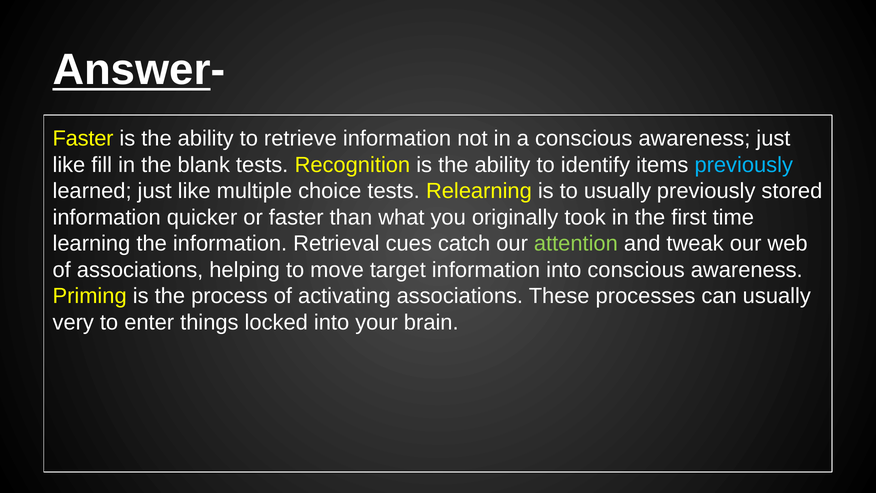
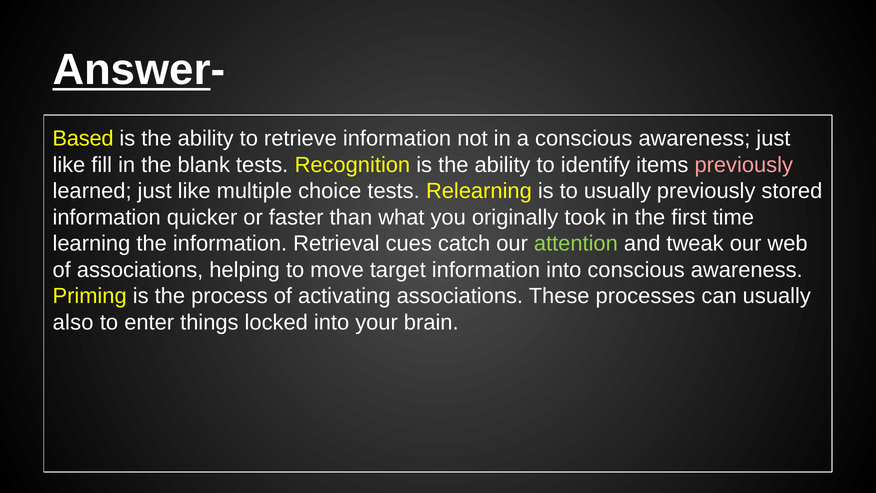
Faster at (83, 138): Faster -> Based
previously at (744, 165) colour: light blue -> pink
very: very -> also
